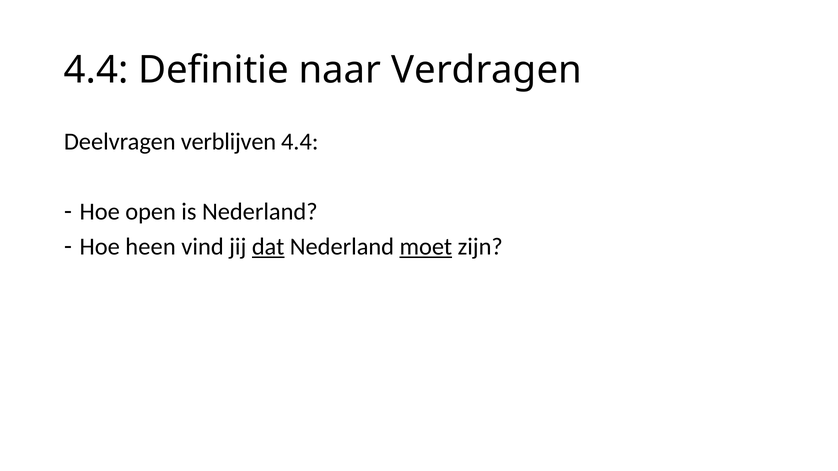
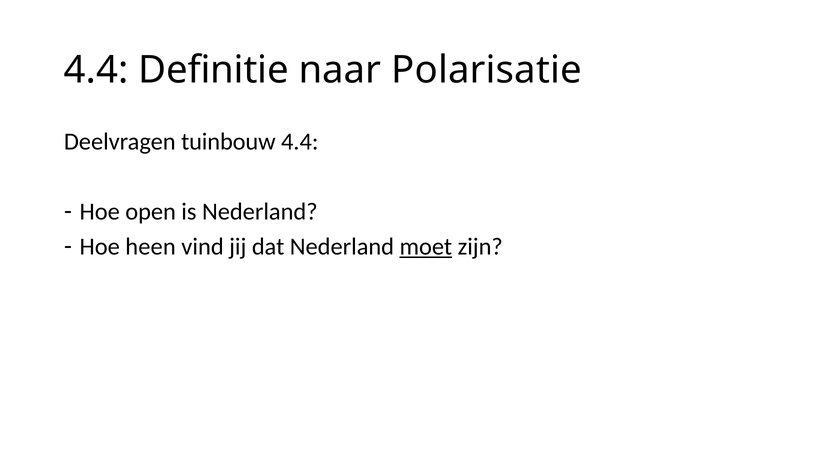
Verdragen: Verdragen -> Polarisatie
verblijven: verblijven -> tuinbouw
dat underline: present -> none
